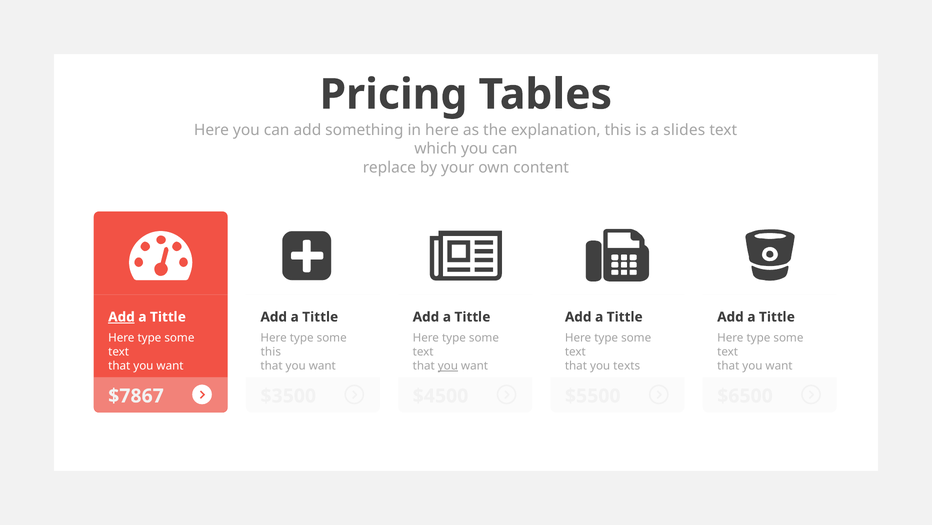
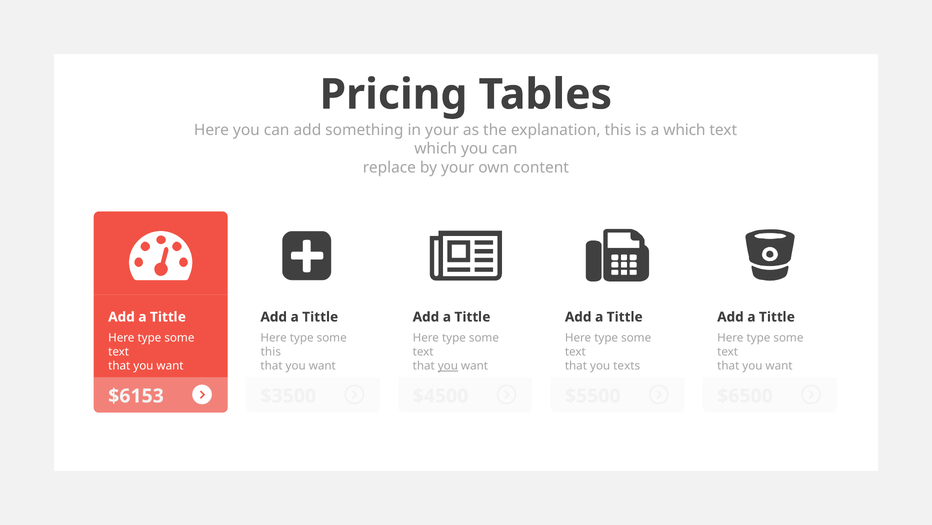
in here: here -> your
a slides: slides -> which
Add at (121, 317) underline: present -> none
$7867: $7867 -> $6153
